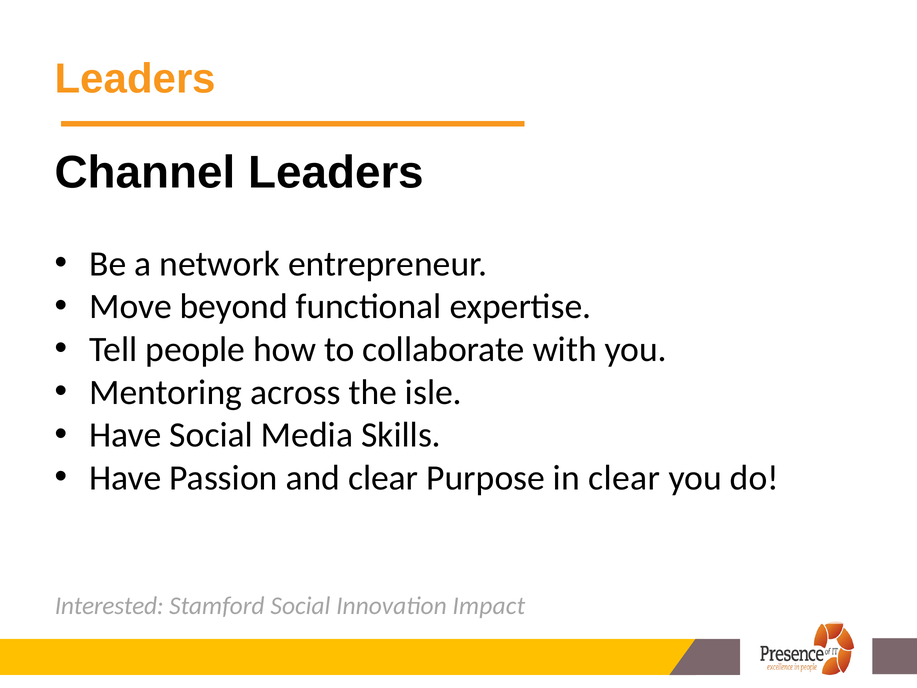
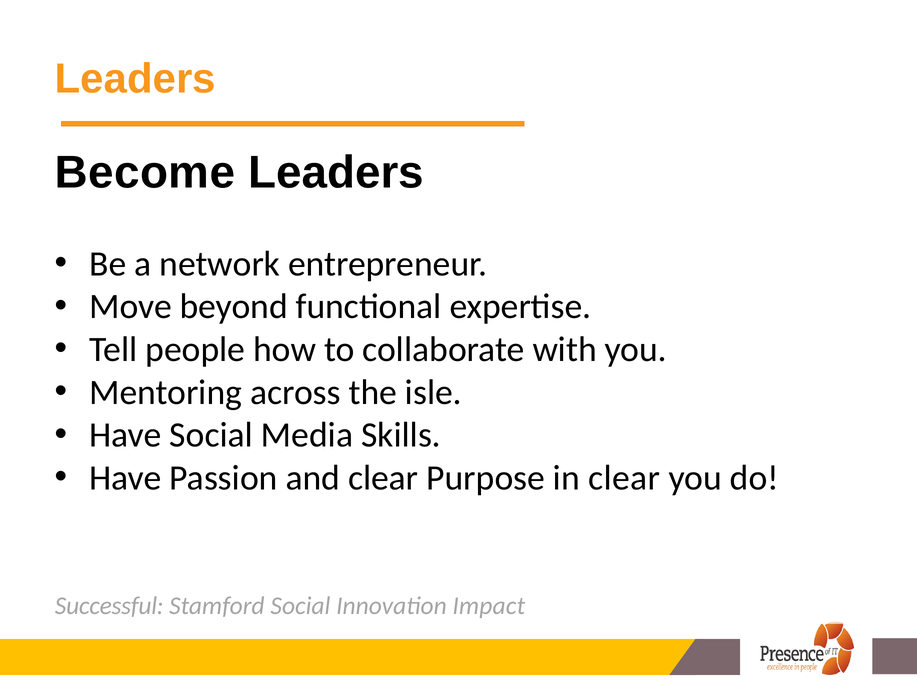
Channel: Channel -> Become
Interested: Interested -> Successful
